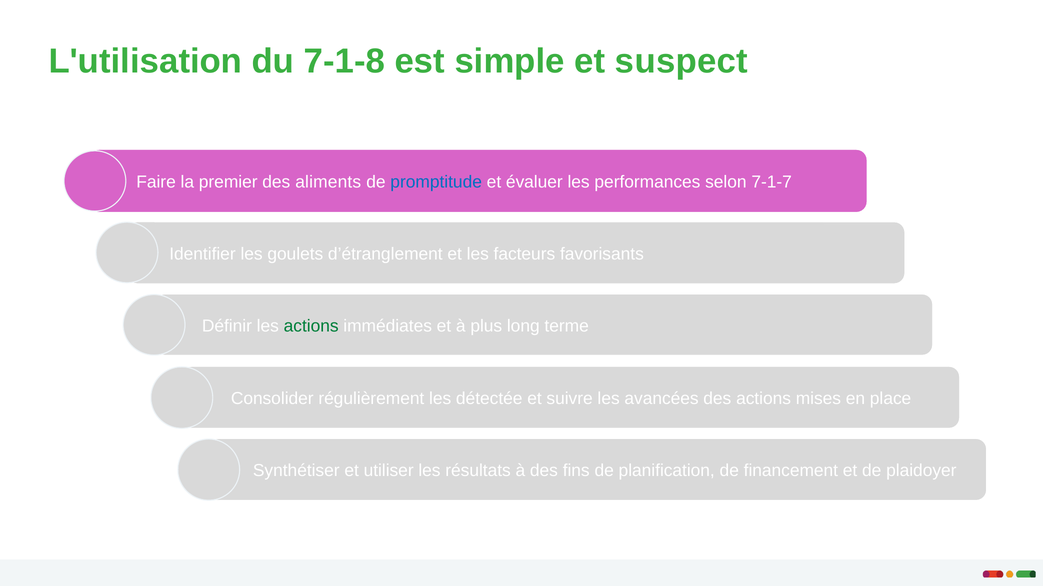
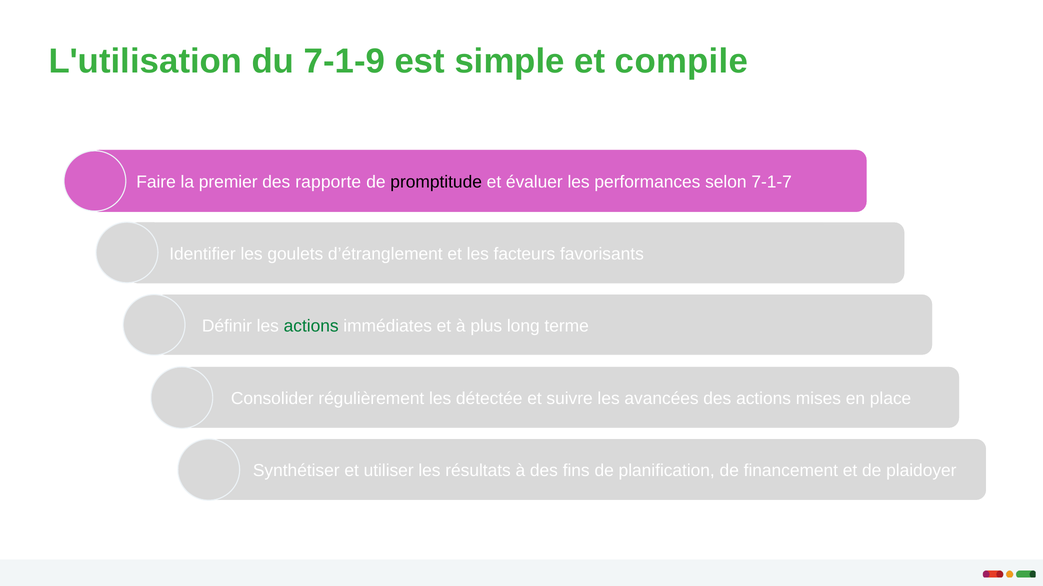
7-1-8: 7-1-8 -> 7-1-9
suspect: suspect -> compile
aliments: aliments -> rapporte
promptitude colour: blue -> black
